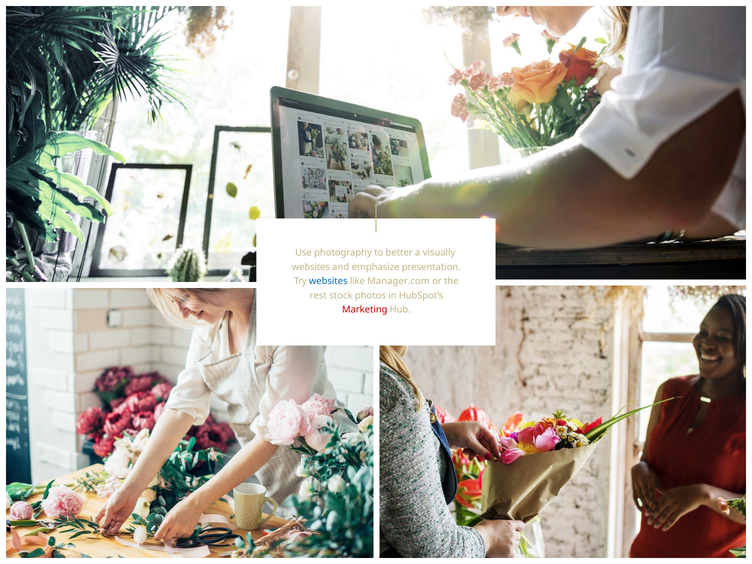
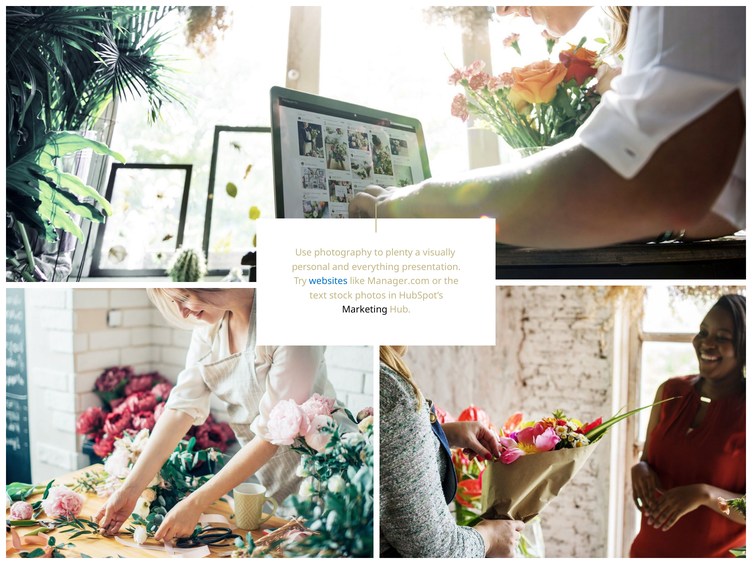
better: better -> plenty
websites at (311, 267): websites -> personal
emphasize: emphasize -> everything
rest: rest -> text
Marketing colour: red -> black
